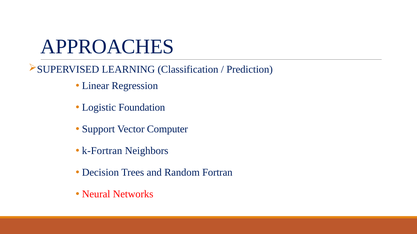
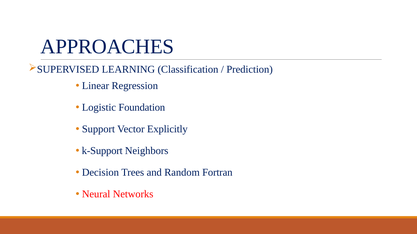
Computer: Computer -> Explicitly
k-Fortran: k-Fortran -> k-Support
